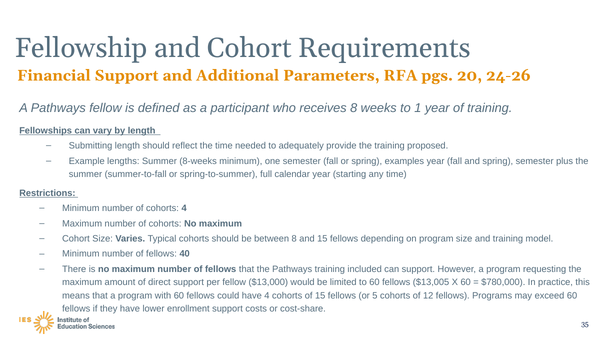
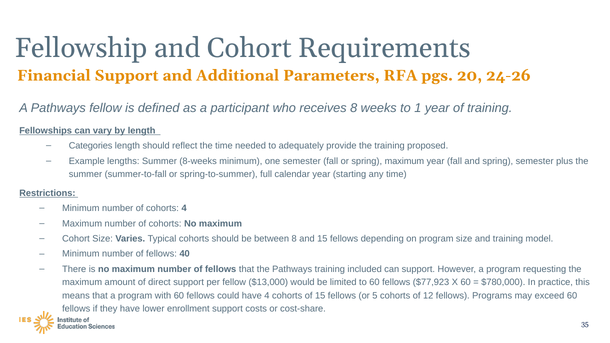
Submitting: Submitting -> Categories
spring examples: examples -> maximum
$13,005: $13,005 -> $77,923
